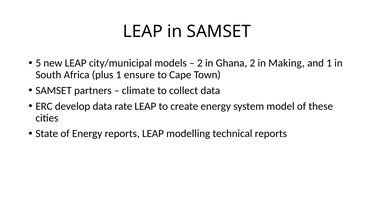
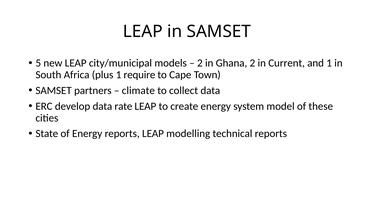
Making: Making -> Current
ensure: ensure -> require
